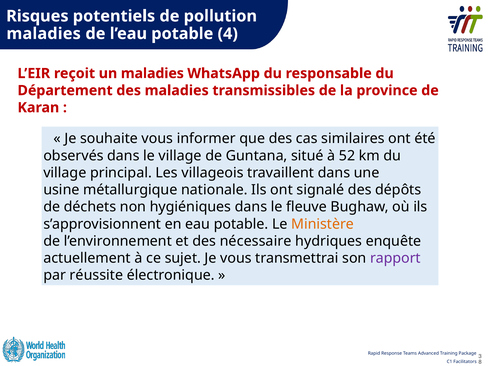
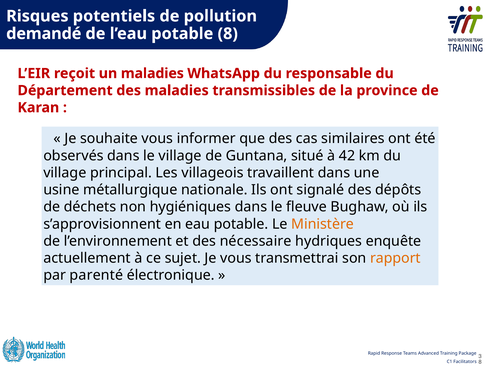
maladies at (44, 34): maladies -> demandé
potable 4: 4 -> 8
52: 52 -> 42
rapport colour: purple -> orange
réussite: réussite -> parenté
